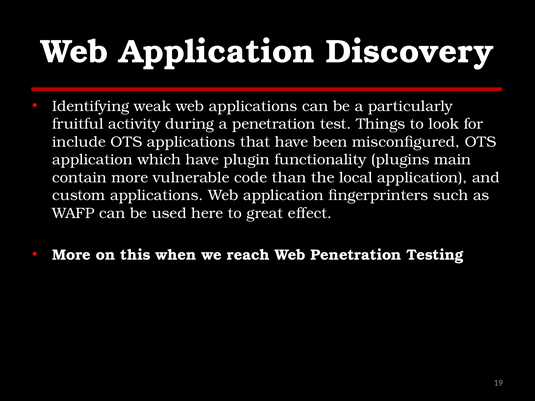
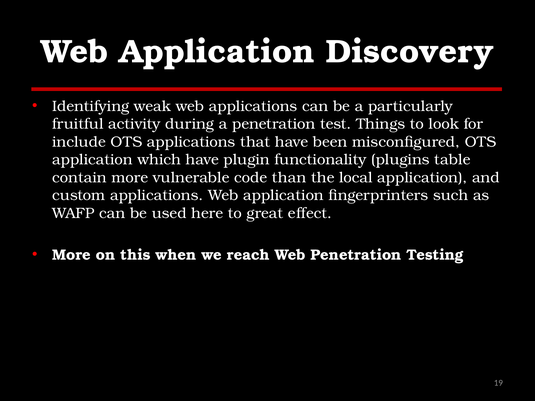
main: main -> table
